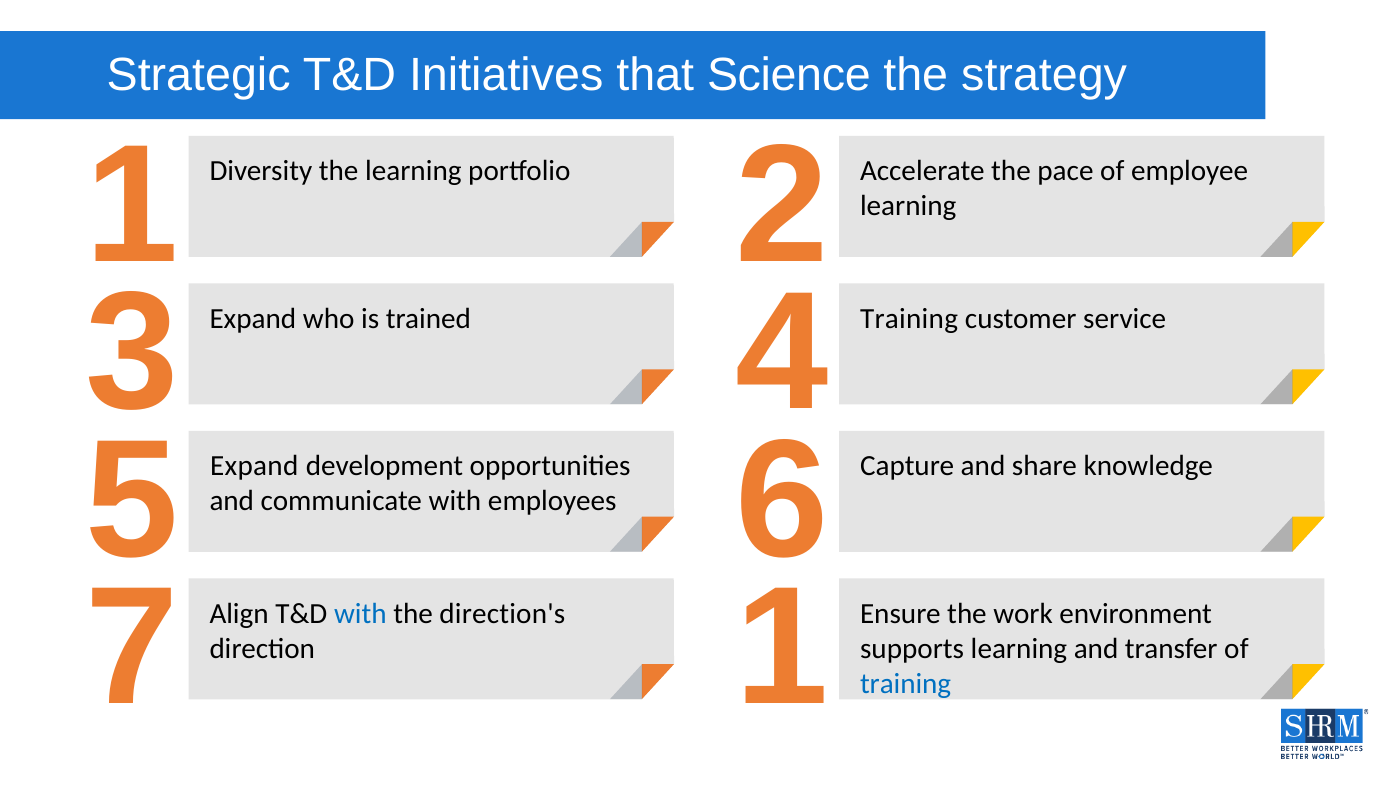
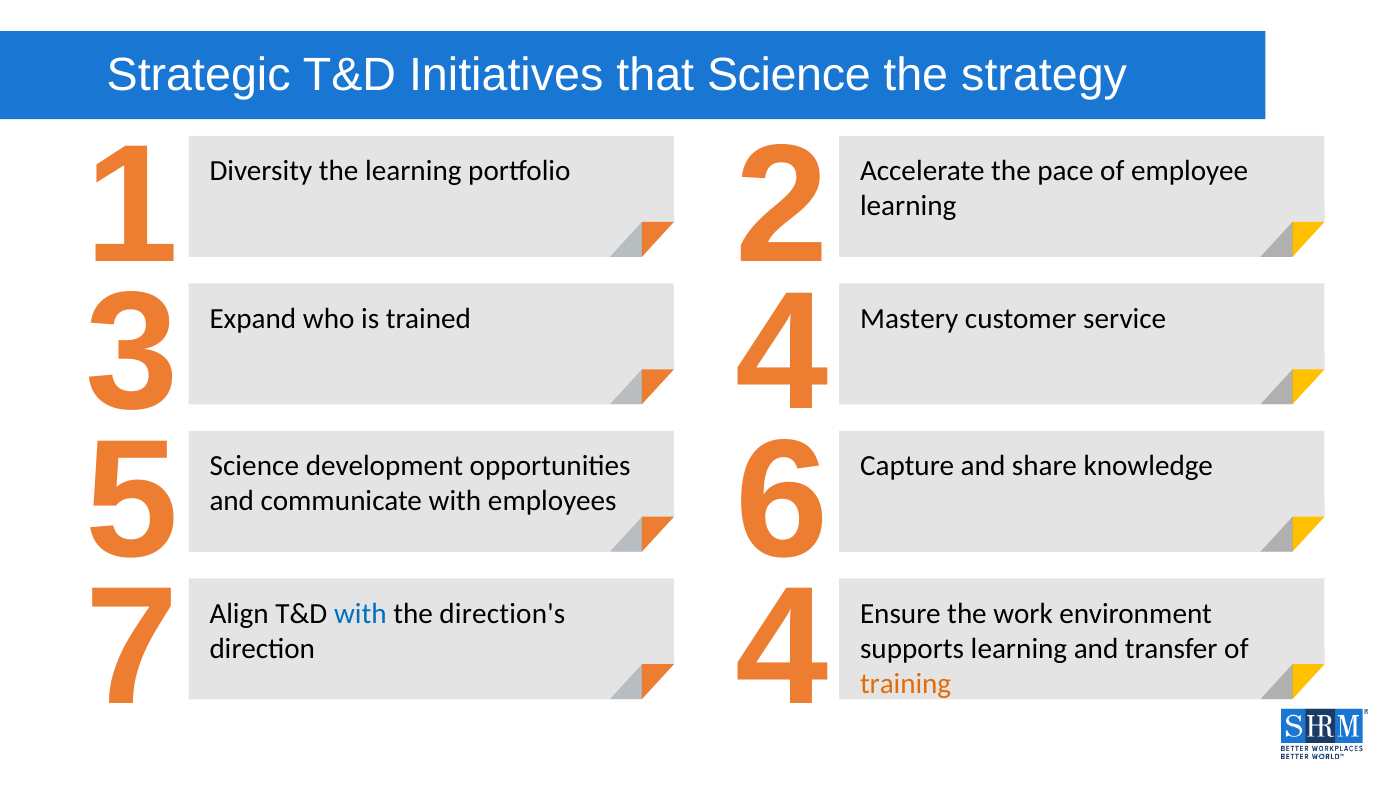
4 Training: Training -> Mastery
5 Expand: Expand -> Science
direction 1: 1 -> 4
training at (906, 683) colour: blue -> orange
